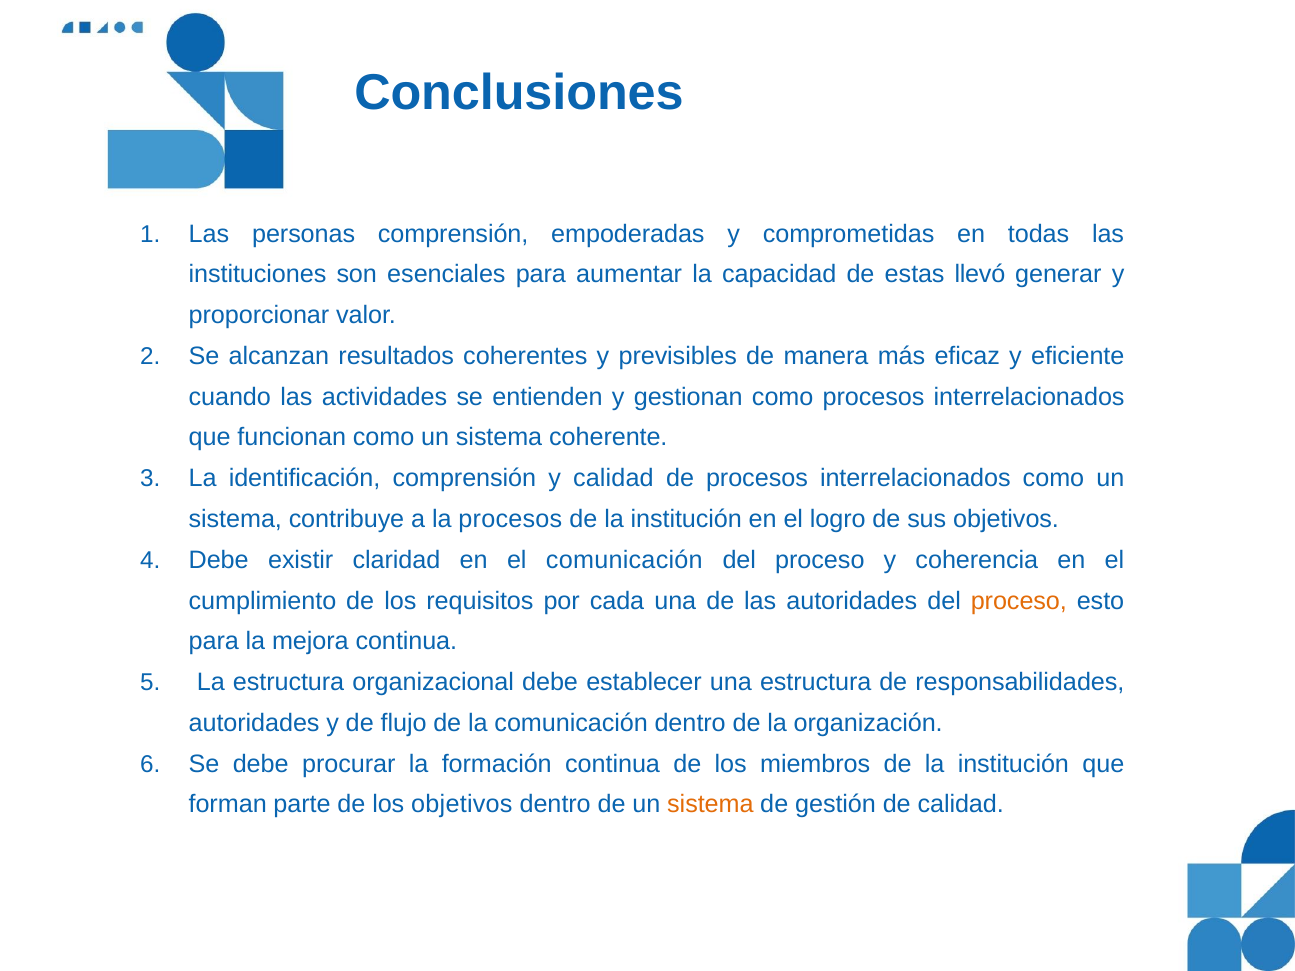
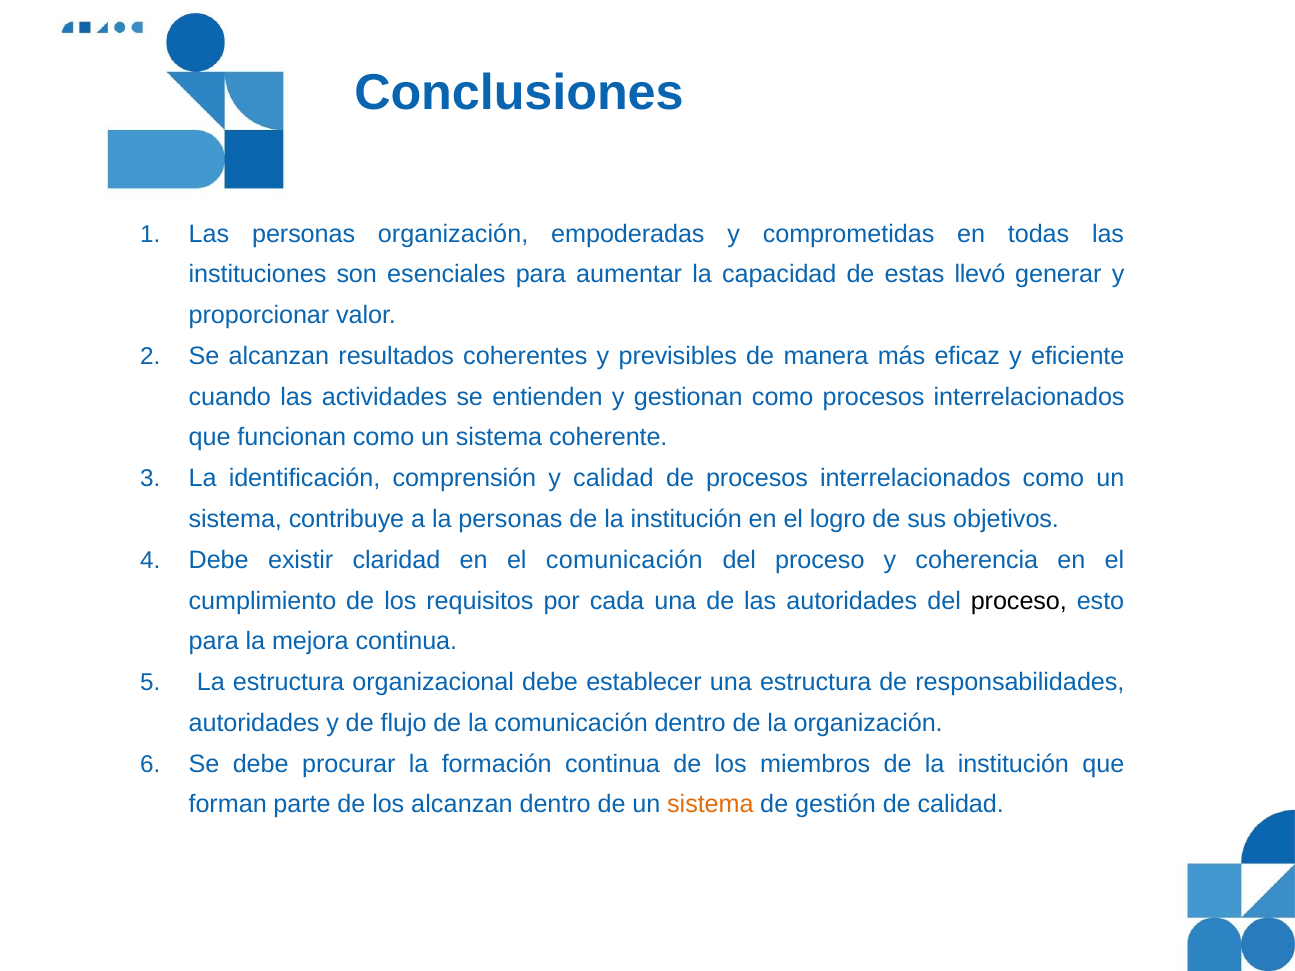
personas comprensión: comprensión -> organización
la procesos: procesos -> personas
proceso at (1019, 601) colour: orange -> black
los objetivos: objetivos -> alcanzan
